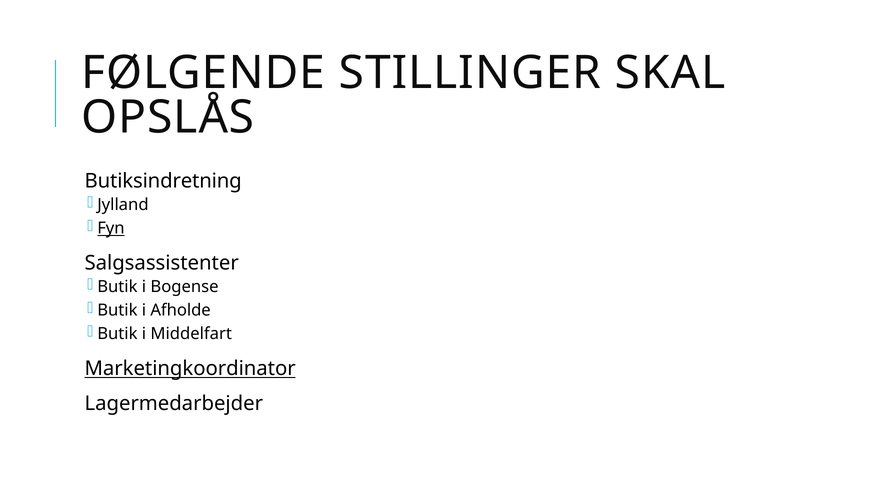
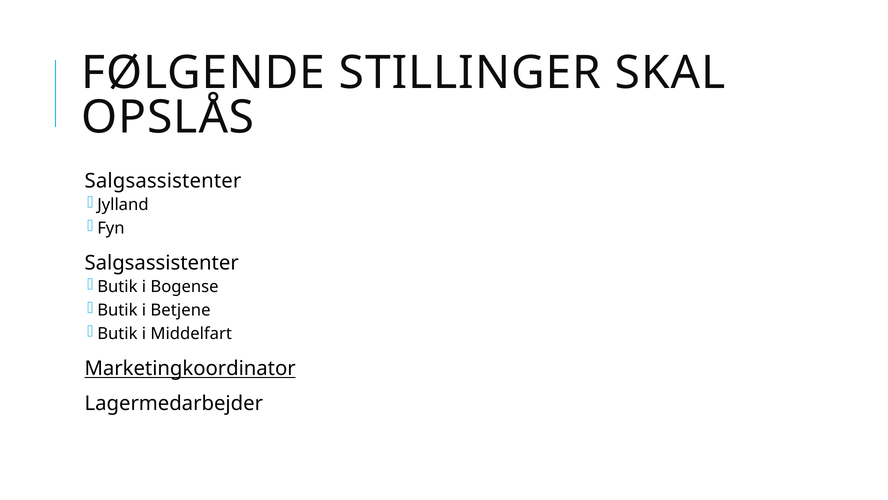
Butiksindretning at (163, 181): Butiksindretning -> Salgsassistenter
Fyn underline: present -> none
Afholde: Afholde -> Betjene
